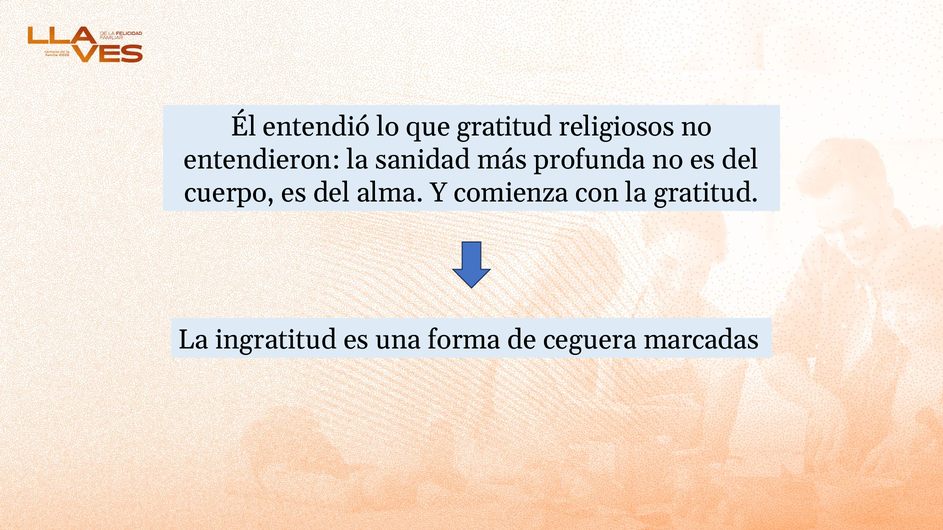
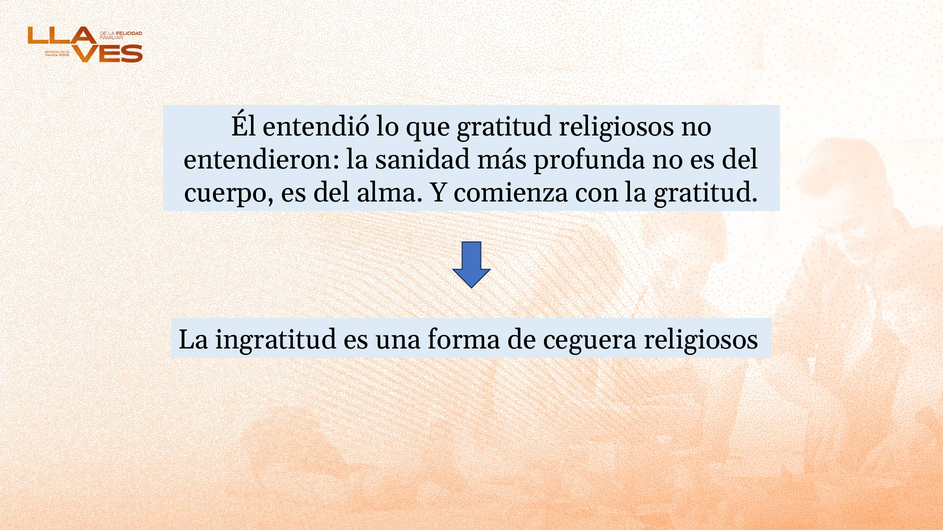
ceguera marcadas: marcadas -> religiosos
